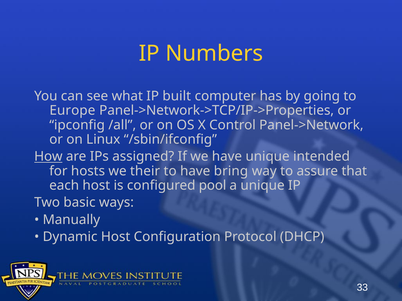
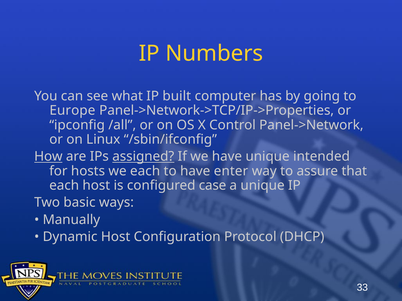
assigned underline: none -> present
we their: their -> each
bring: bring -> enter
pool: pool -> case
